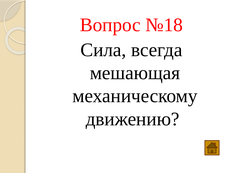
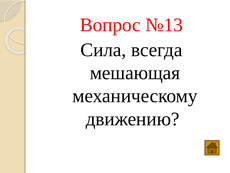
№18: №18 -> №13
